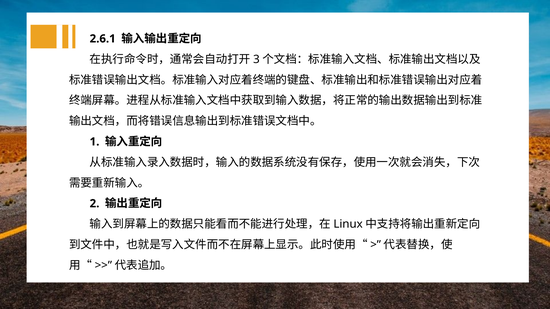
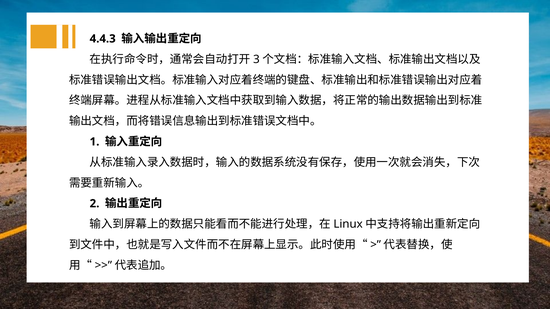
2.6.1: 2.6.1 -> 4.4.3
